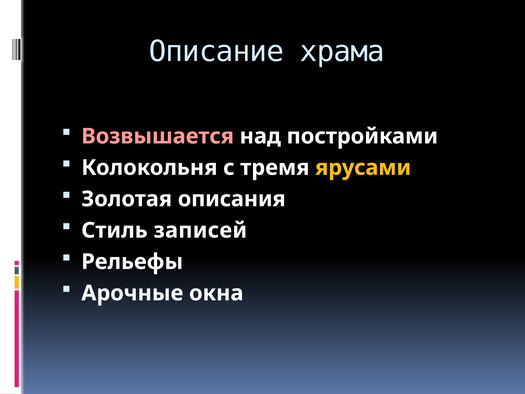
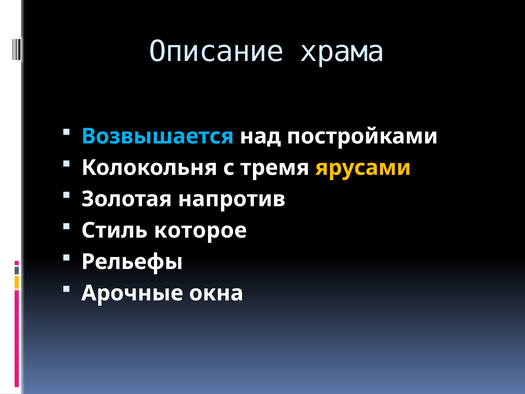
Возвышается colour: pink -> light blue
описания: описания -> напротив
записей: записей -> которое
